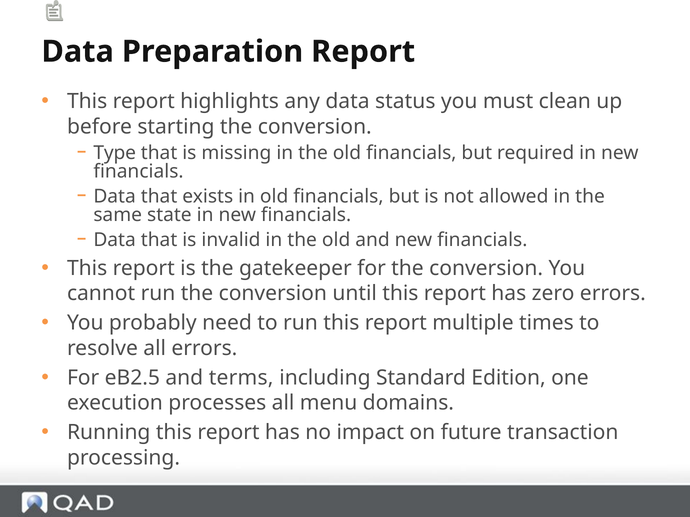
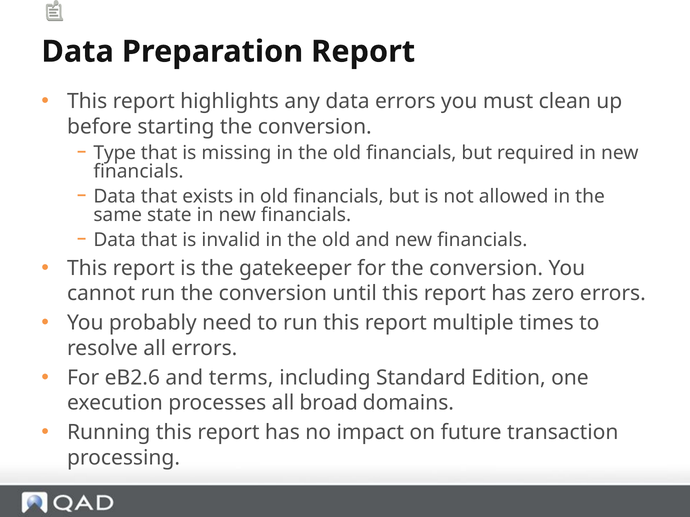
data status: status -> errors
eB2.5: eB2.5 -> eB2.6
menu: menu -> broad
